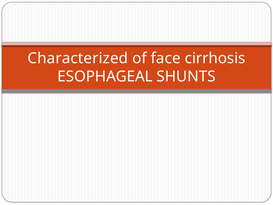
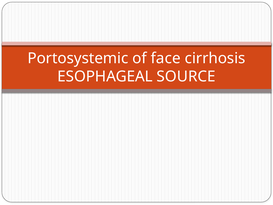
Characterized: Characterized -> Portosystemic
SHUNTS: SHUNTS -> SOURCE
